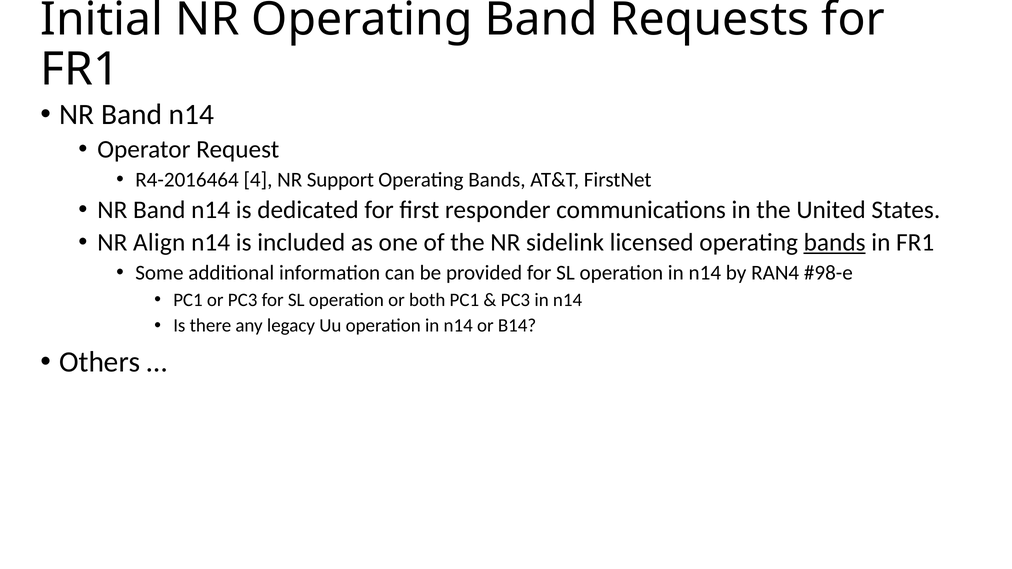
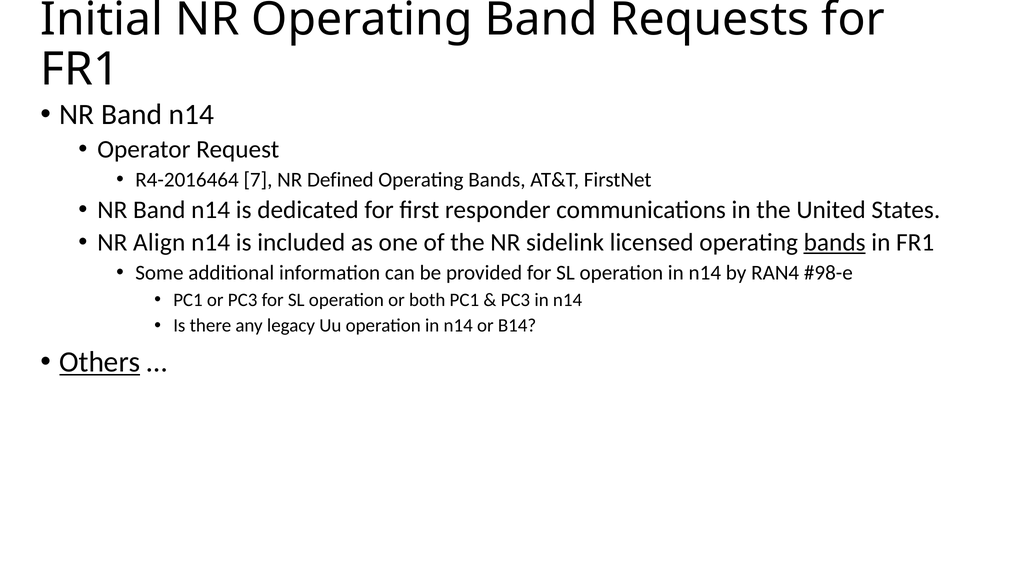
4: 4 -> 7
Support: Support -> Defined
Others underline: none -> present
